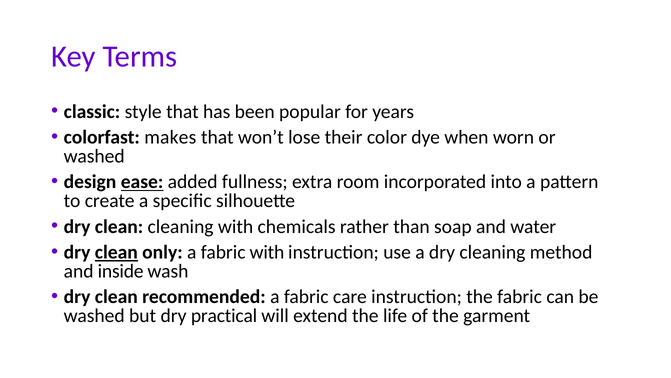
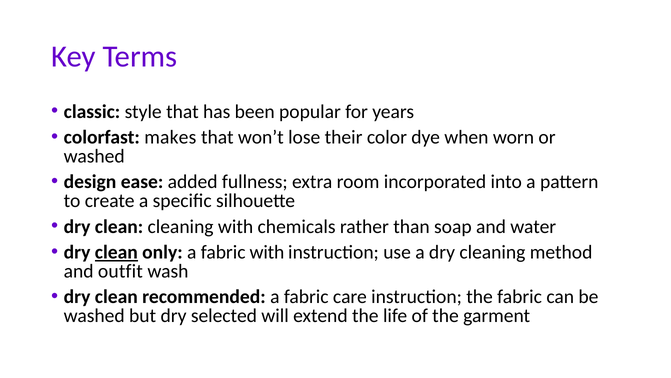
ease underline: present -> none
inside: inside -> outfit
practical: practical -> selected
